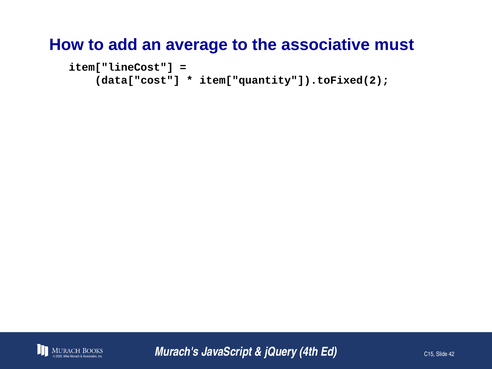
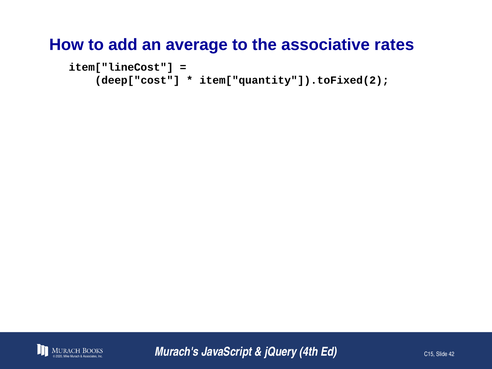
must: must -> rates
data["cost: data["cost -> deep["cost
